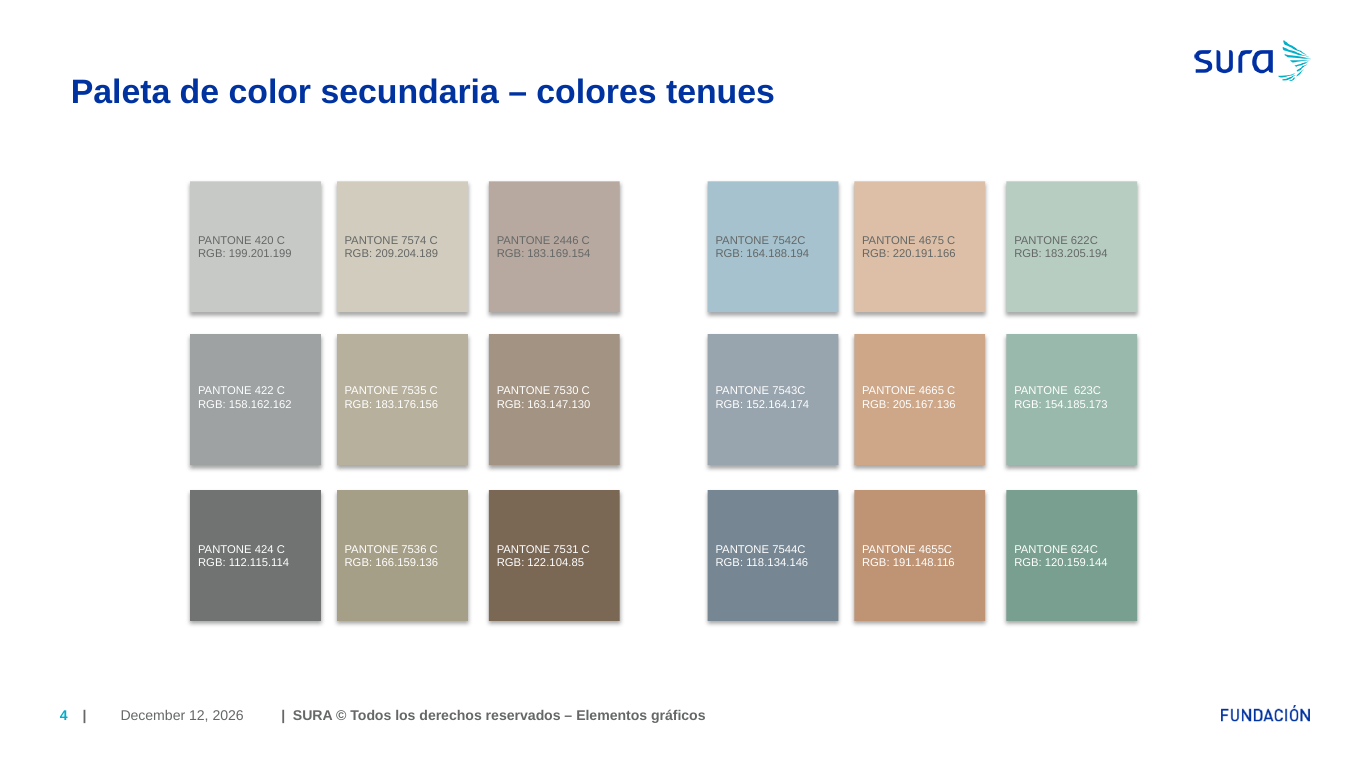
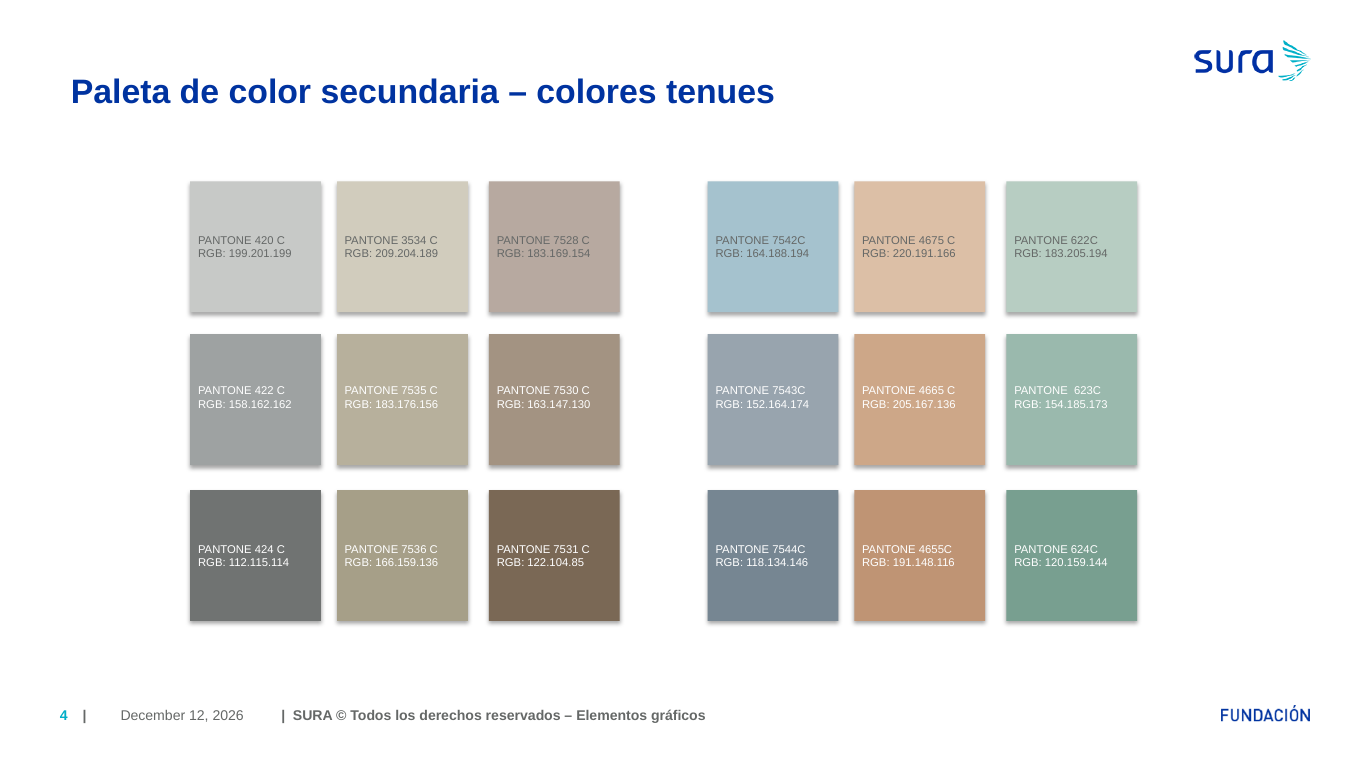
7574: 7574 -> 3534
2446: 2446 -> 7528
